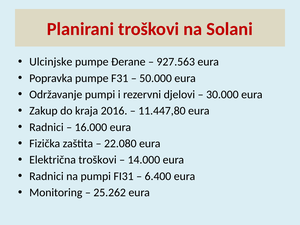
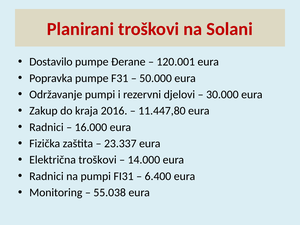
Ulcinjske: Ulcinjske -> Dostavilo
927.563: 927.563 -> 120.001
22.080: 22.080 -> 23.337
25.262: 25.262 -> 55.038
